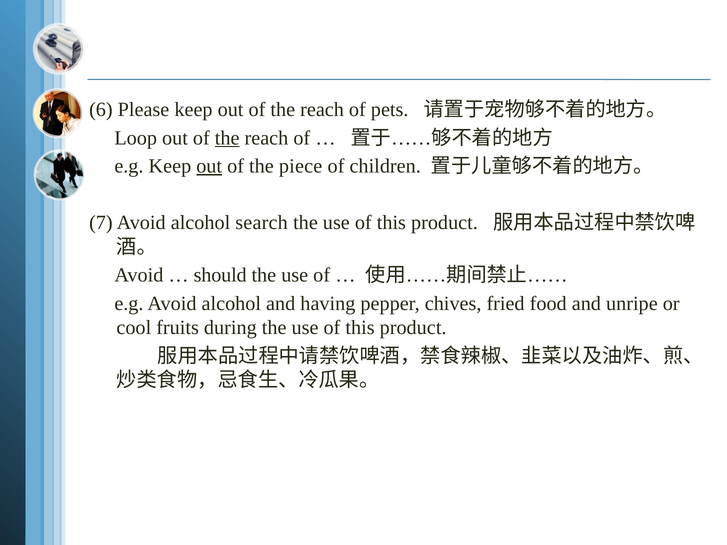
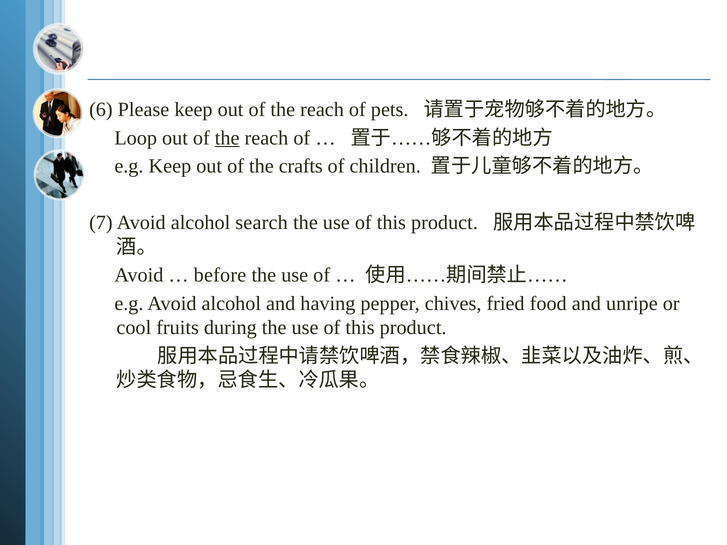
out at (209, 166) underline: present -> none
piece: piece -> crafts
should: should -> before
